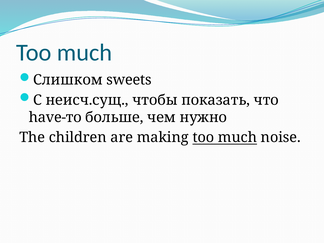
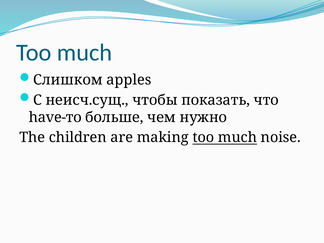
sweets: sweets -> apples
